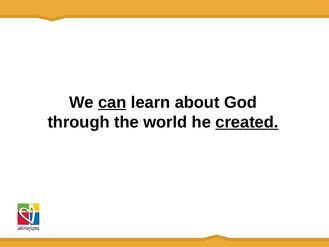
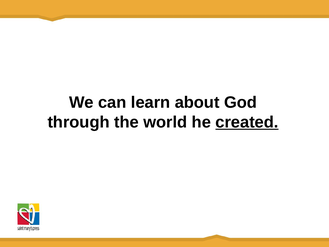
can underline: present -> none
